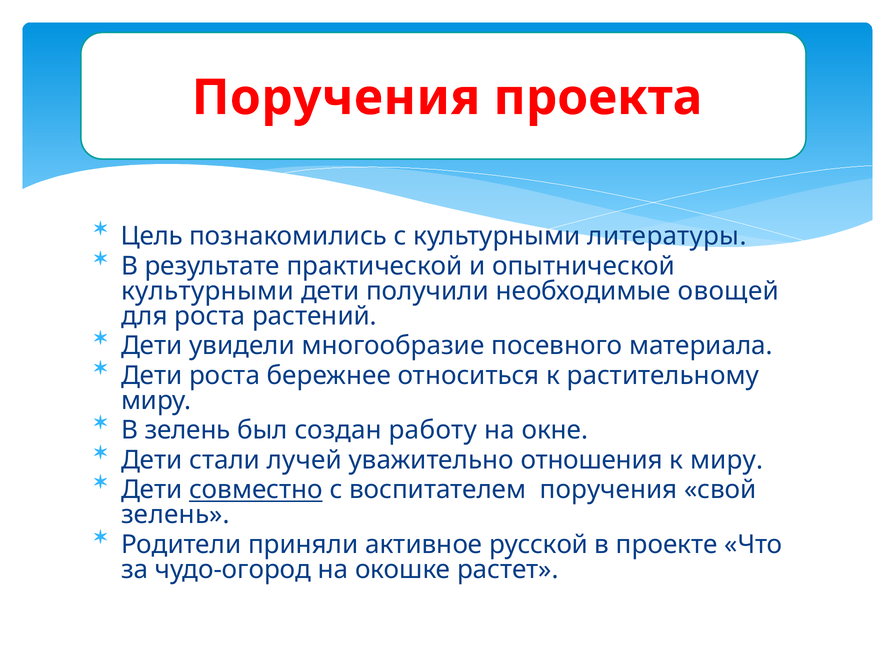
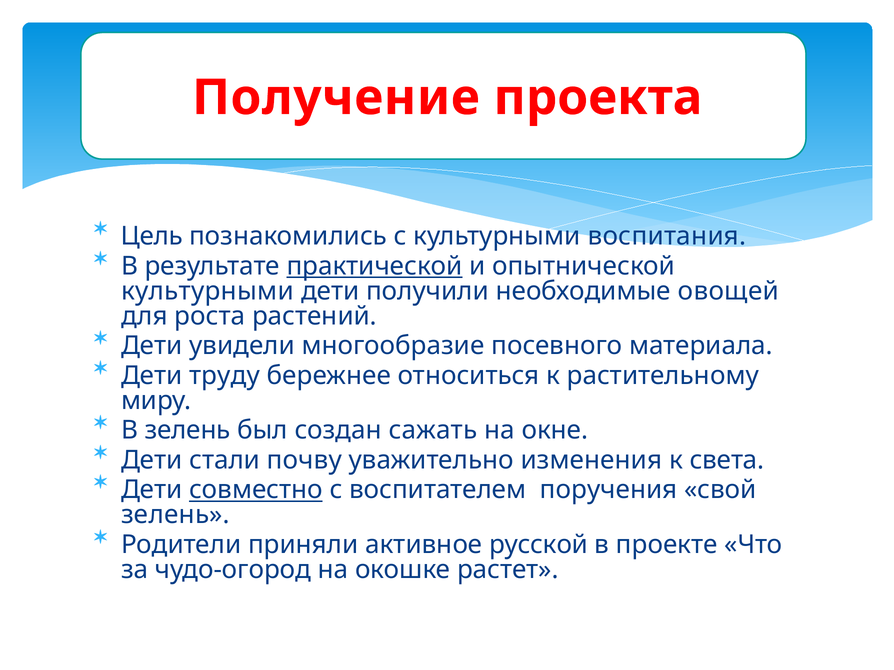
Поручения at (336, 98): Поручения -> Получение
литературы: литературы -> воспитания
практической underline: none -> present
Дети роста: роста -> труду
работу: работу -> сажать
лучей: лучей -> почву
отношения: отношения -> изменения
к миру: миру -> света
